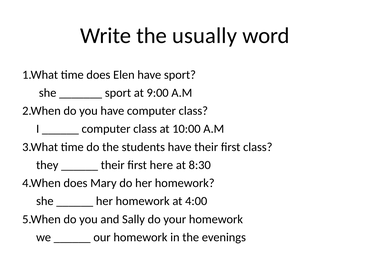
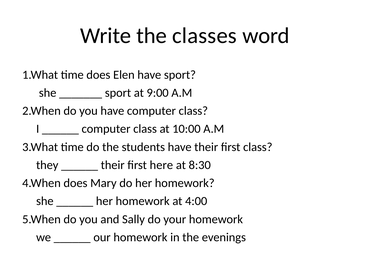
usually: usually -> classes
